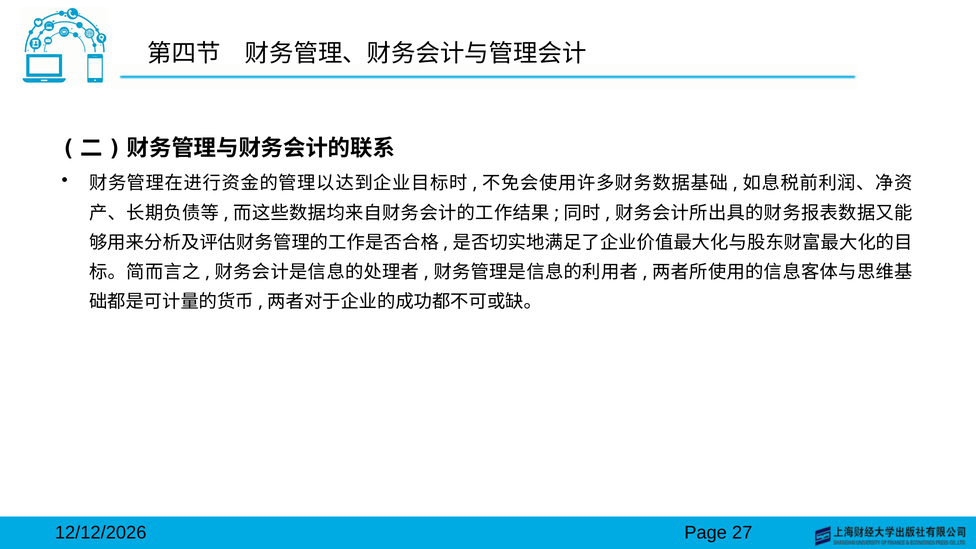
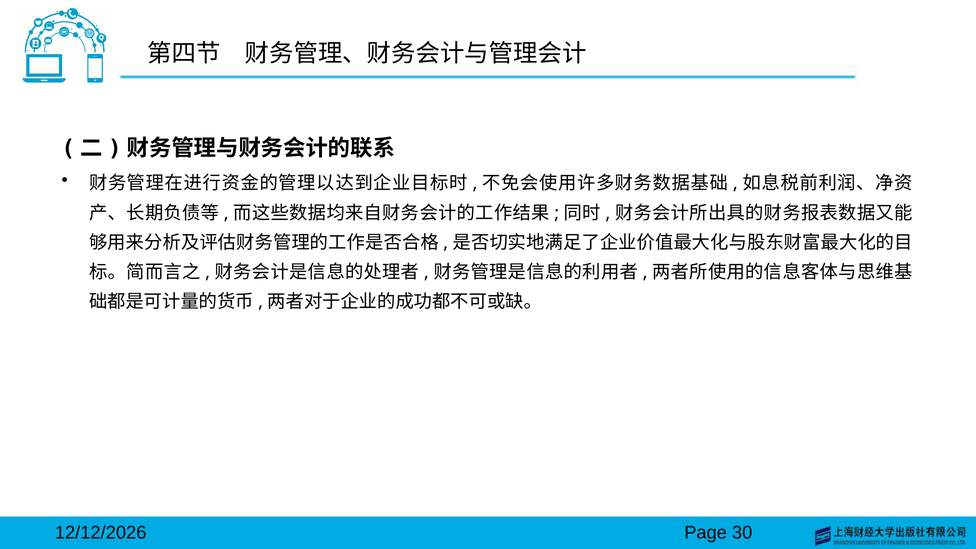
27: 27 -> 30
